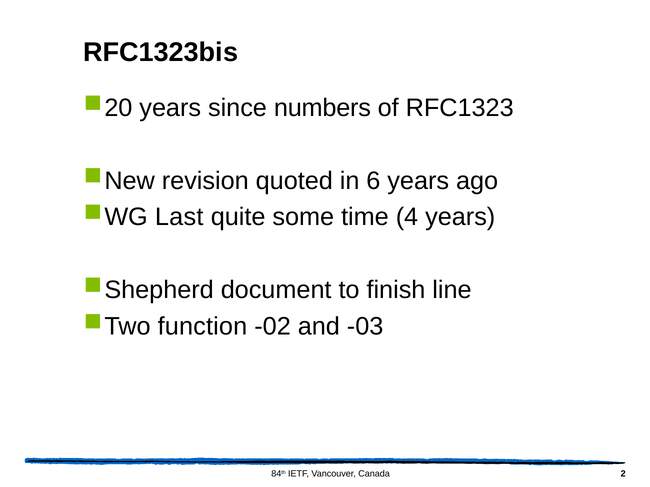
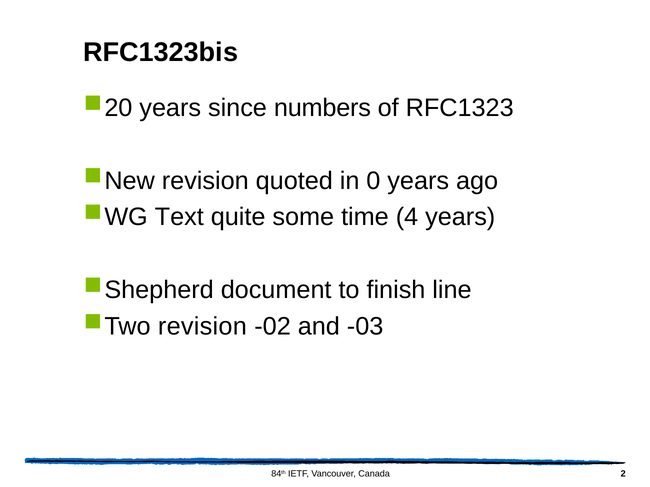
6: 6 -> 0
Last: Last -> Text
function at (202, 327): function -> revision
